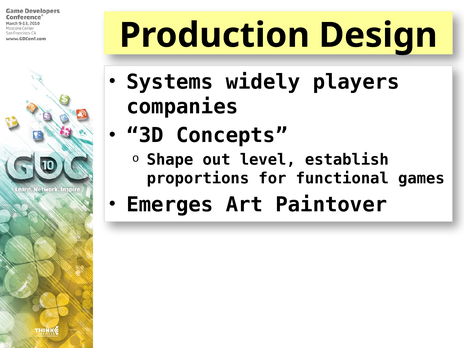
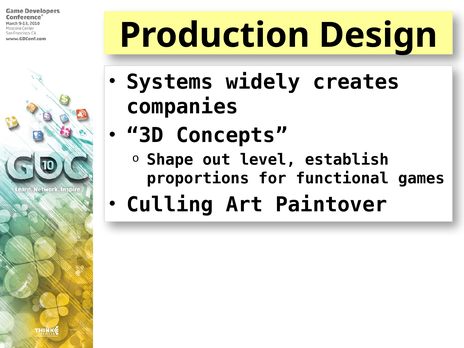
players: players -> creates
Emerges: Emerges -> Culling
